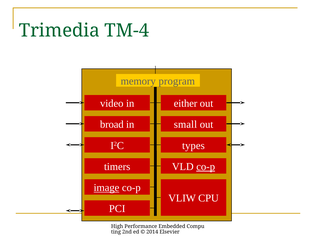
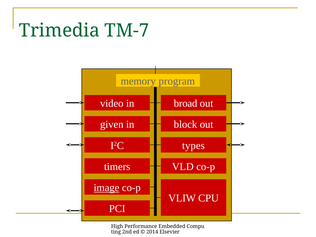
TM-4: TM-4 -> TM-7
either: either -> broad
broad: broad -> given
small: small -> block
co-p at (206, 167) underline: present -> none
